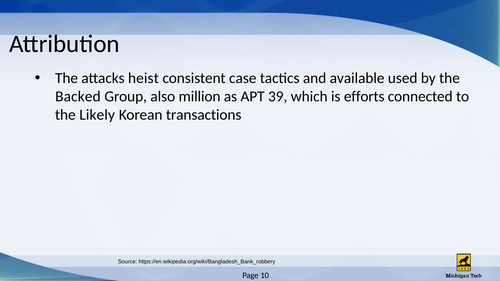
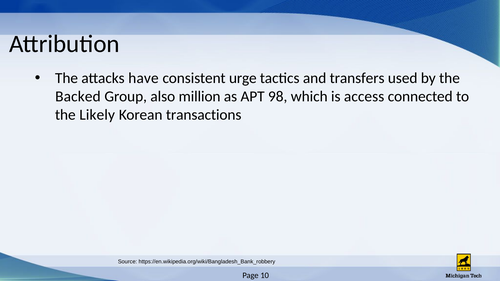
heist: heist -> have
case: case -> urge
available: available -> transfers
39: 39 -> 98
efforts: efforts -> access
